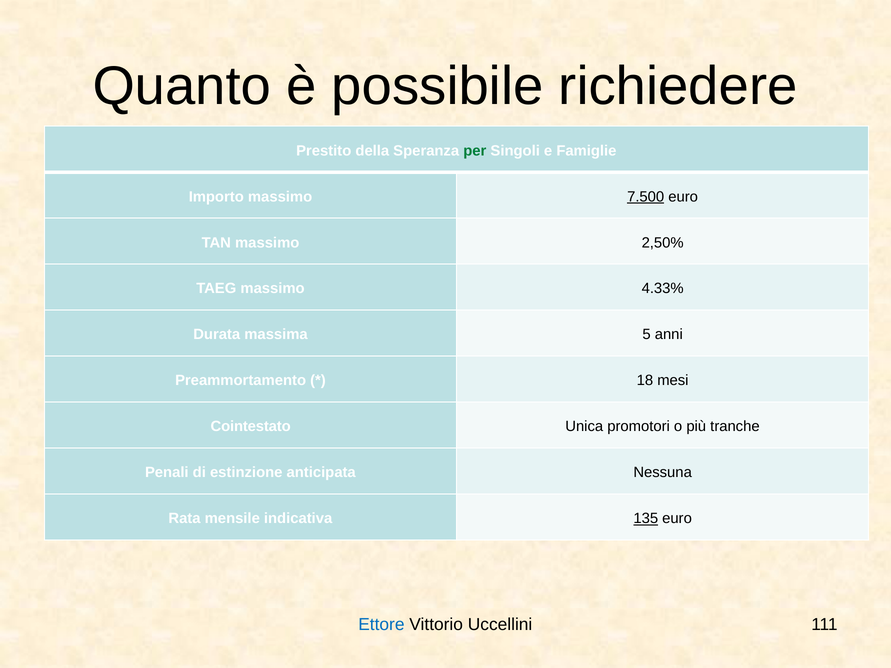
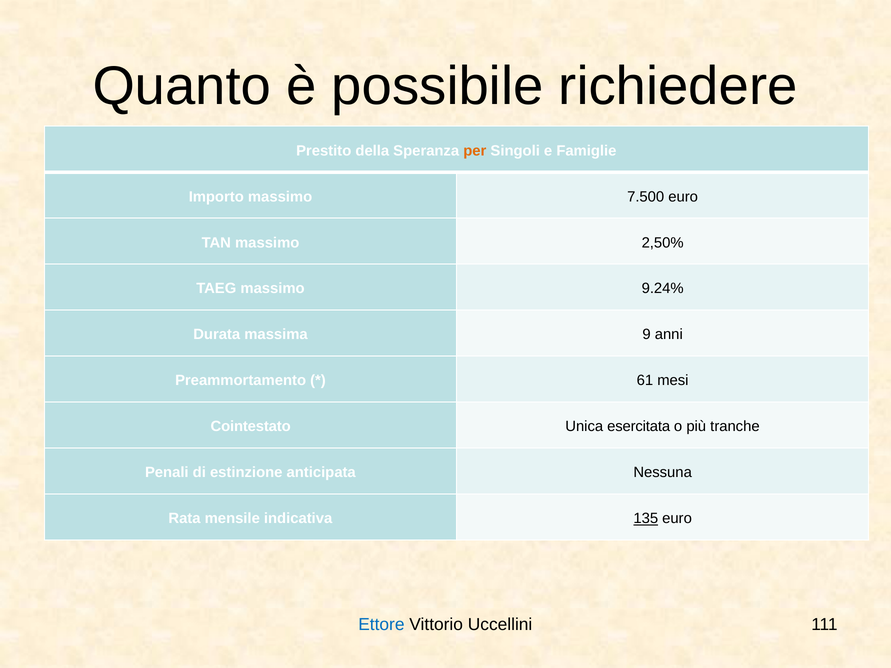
per colour: green -> orange
7.500 underline: present -> none
4.33%: 4.33% -> 9.24%
5: 5 -> 9
18: 18 -> 61
promotori: promotori -> esercitata
